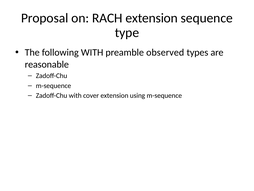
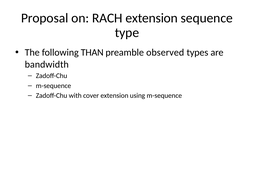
following WITH: WITH -> THAN
reasonable: reasonable -> bandwidth
